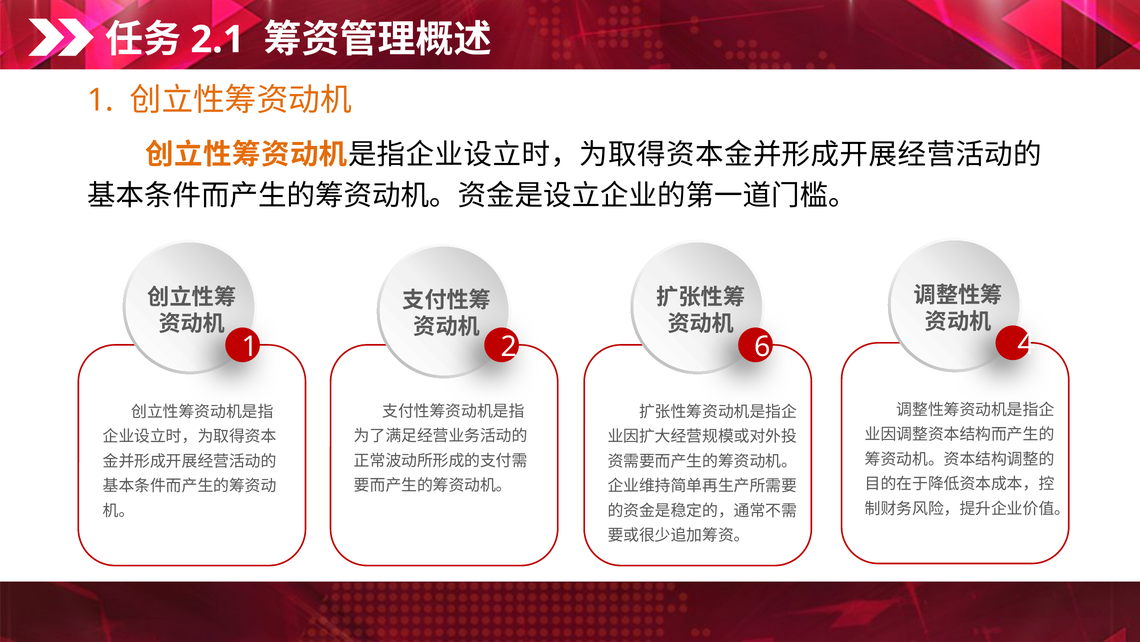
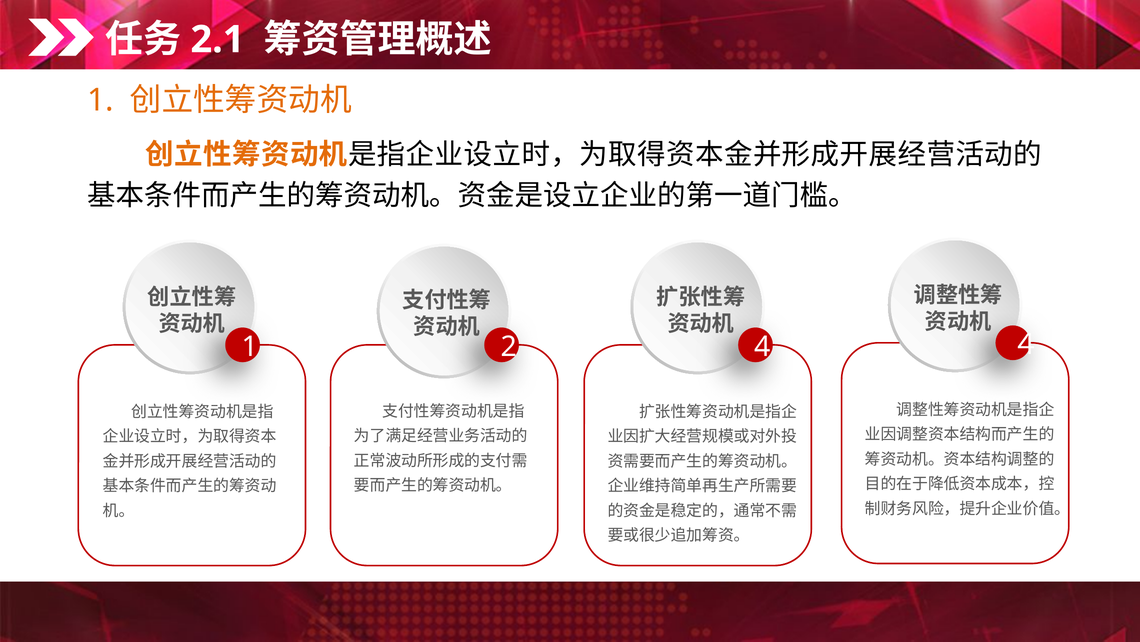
6: 6 -> 4
